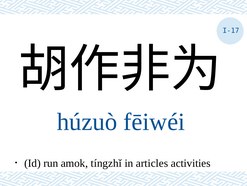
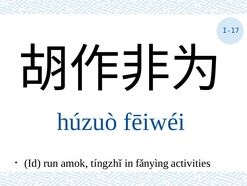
articles: articles -> fǎnyìng
